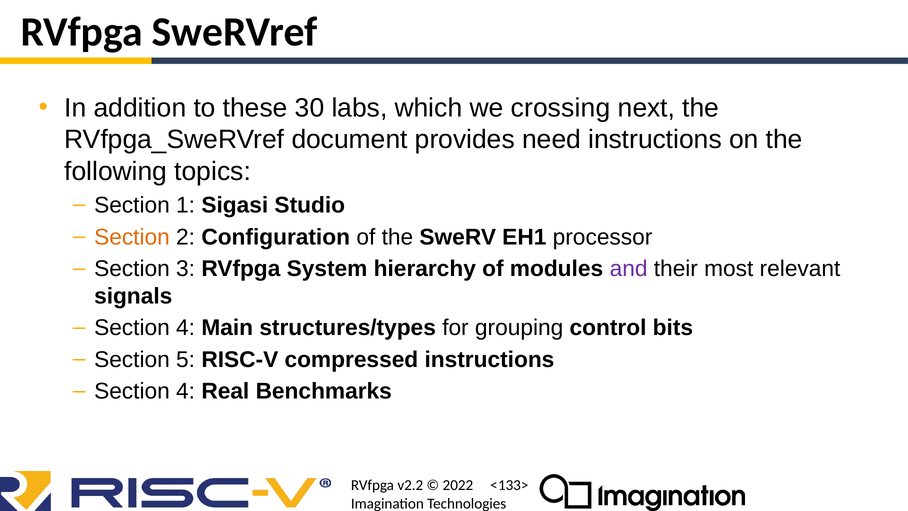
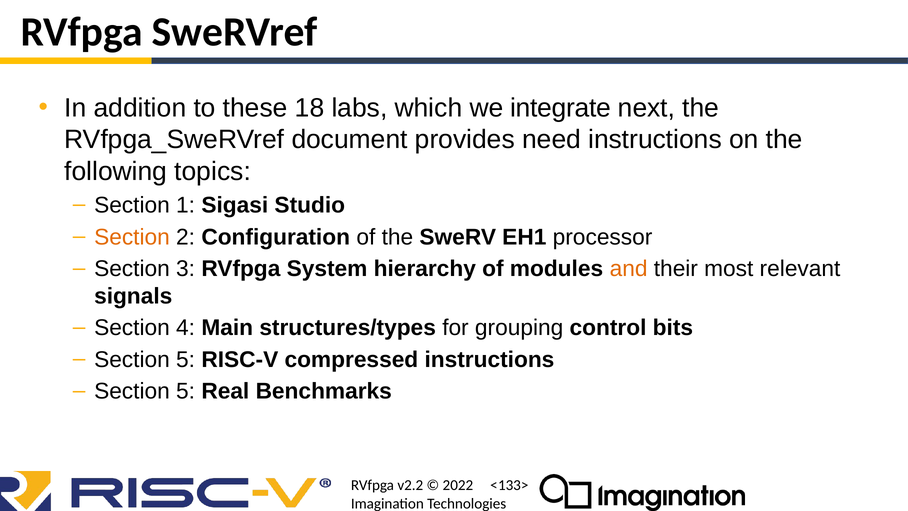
30: 30 -> 18
crossing: crossing -> integrate
and colour: purple -> orange
4 at (186, 391): 4 -> 5
